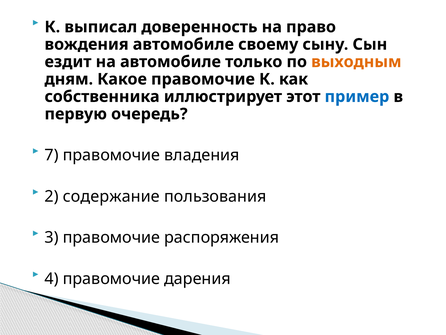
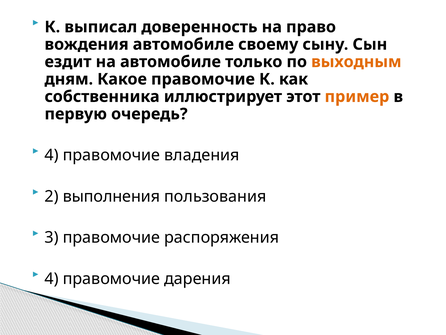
пример colour: blue -> orange
7 at (52, 155): 7 -> 4
содержание: содержание -> выполнения
